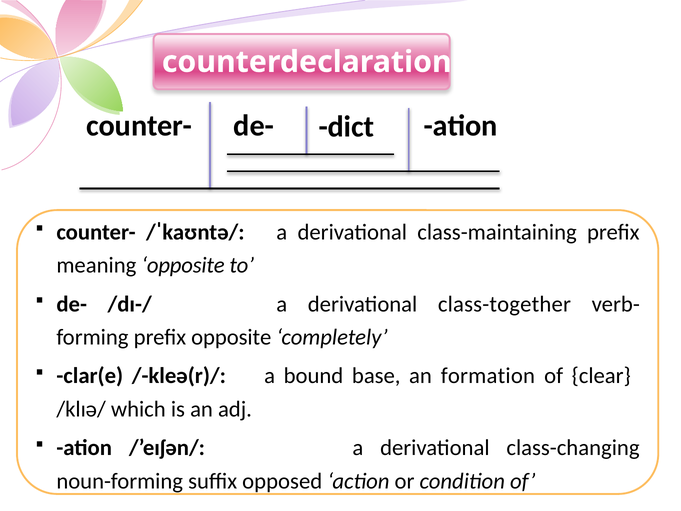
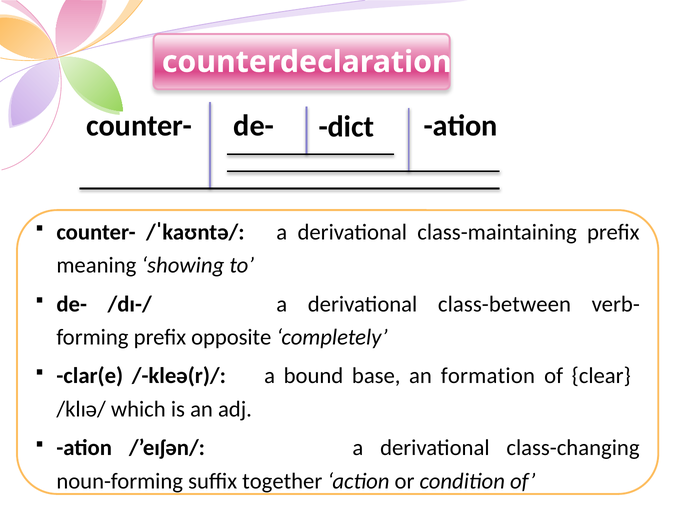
meaning opposite: opposite -> showing
class-together: class-together -> class-between
opposed: opposed -> together
